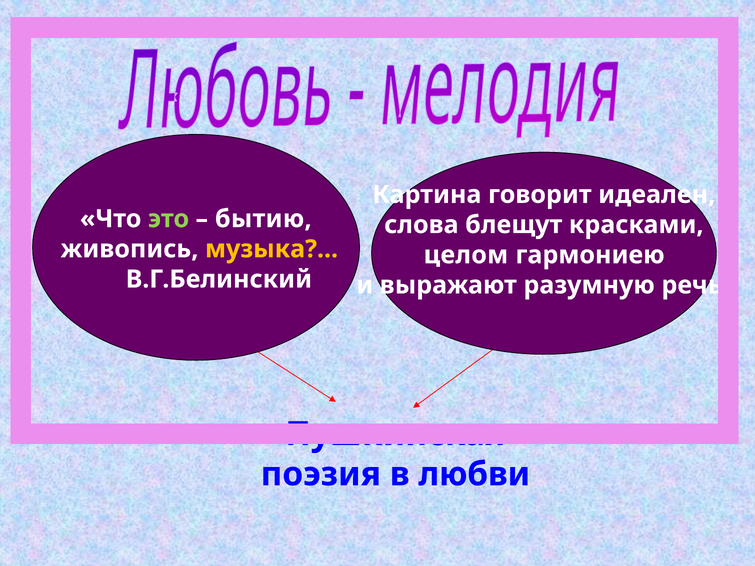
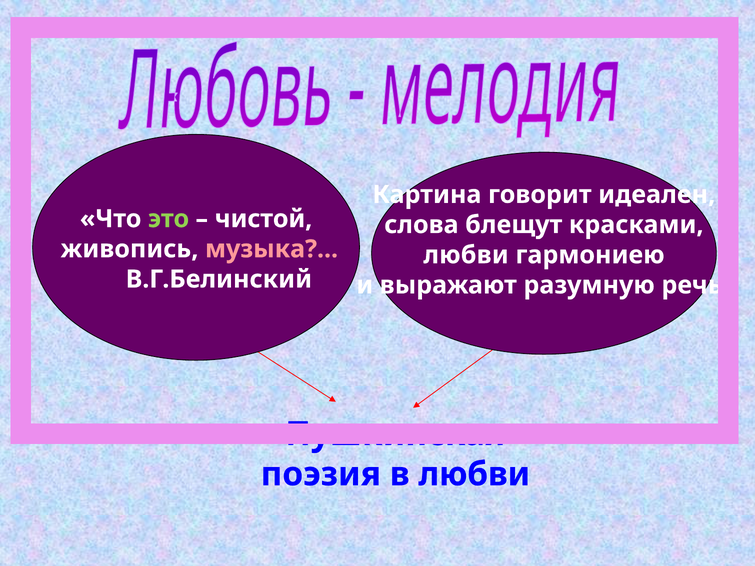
бытию: бытию -> чистой
музыка colour: yellow -> pink
целом at (466, 255): целом -> любви
